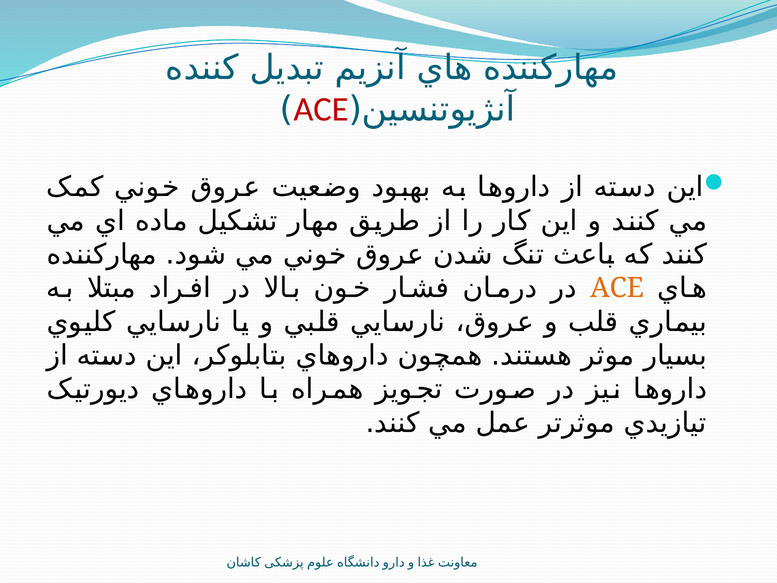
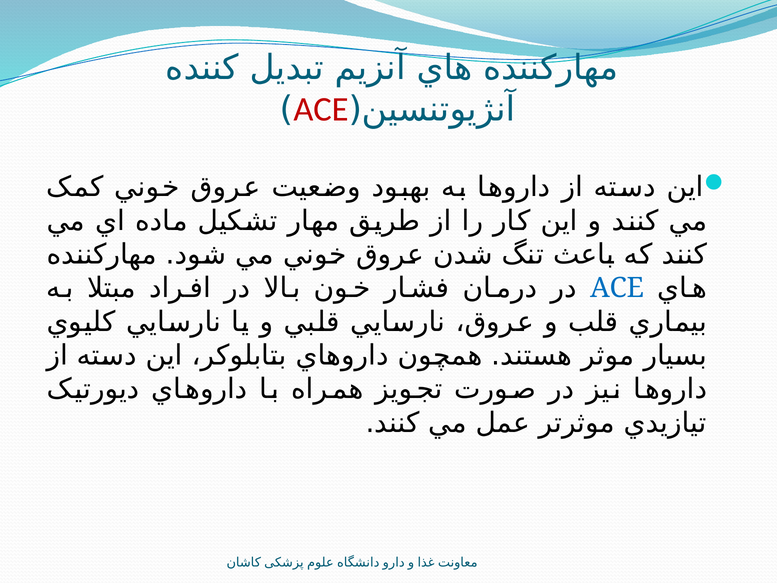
ACE at (617, 288) colour: orange -> blue
